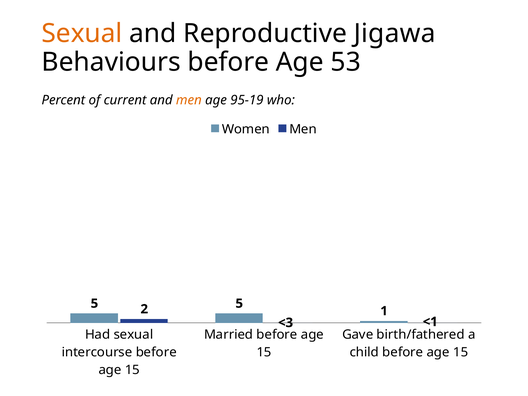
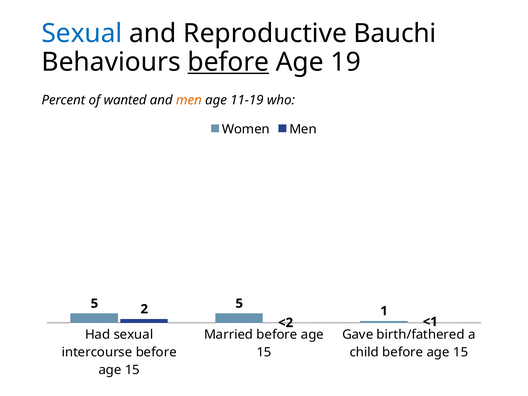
Sexual at (82, 33) colour: orange -> blue
Jigawa: Jigawa -> Bauchi
before at (228, 62) underline: none -> present
53: 53 -> 19
current: current -> wanted
95-19: 95-19 -> 11-19
<3: <3 -> <2
